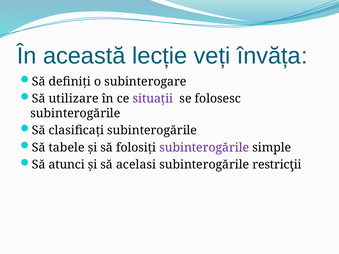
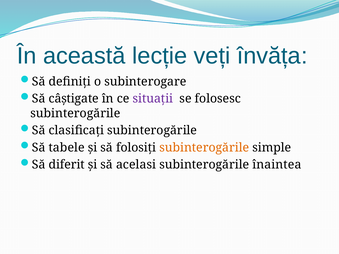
utilizare: utilizare -> câștigate
subinterogările at (204, 148) colour: purple -> orange
atunci: atunci -> diferit
restricţii: restricţii -> înaintea
